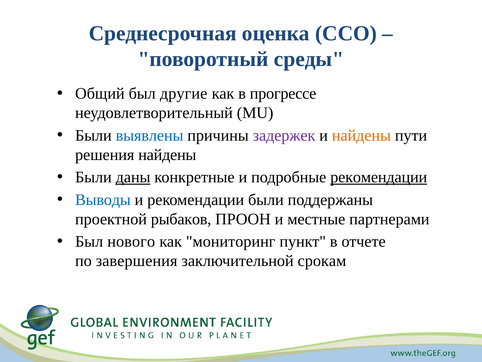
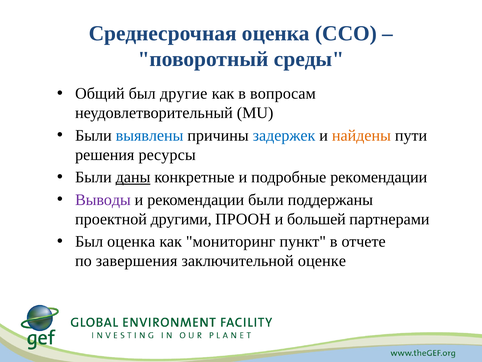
прогрессе: прогрессе -> вопросам
задержек colour: purple -> blue
решения найдены: найдены -> ресурсы
рекомендации at (379, 177) underline: present -> none
Выводы colour: blue -> purple
рыбаков: рыбаков -> другими
местные: местные -> большей
Был нового: нового -> оценка
срокам: срокам -> оценке
